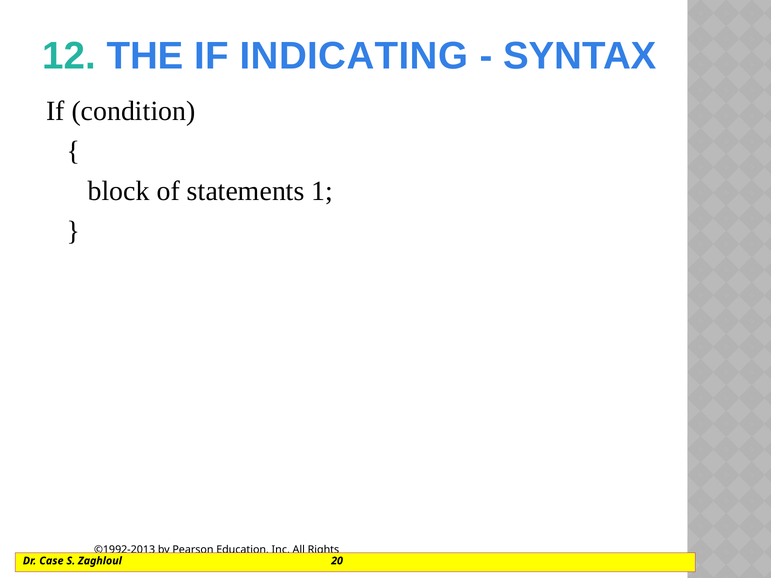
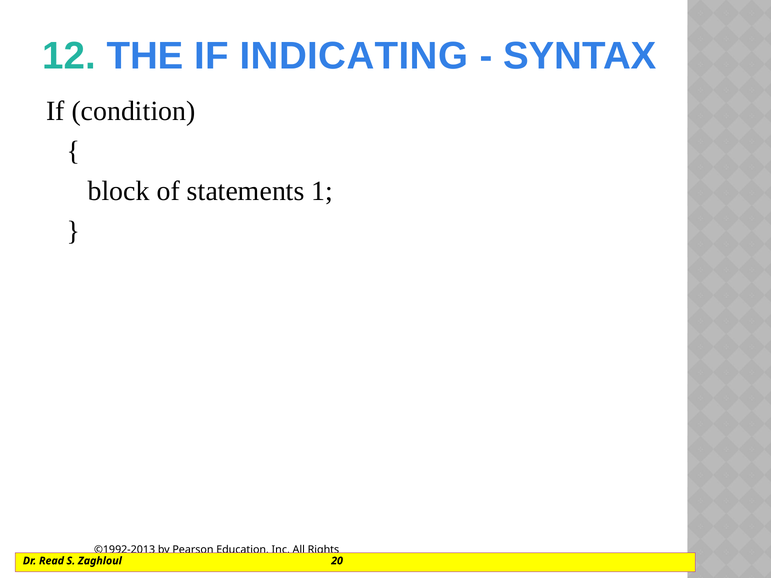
Case: Case -> Read
